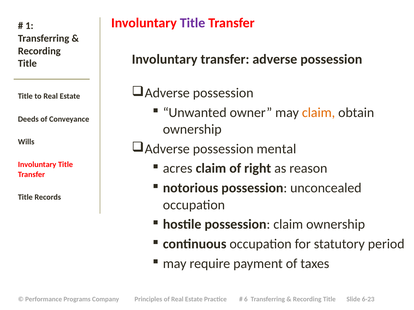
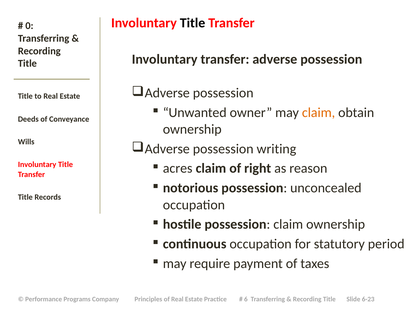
Title at (193, 23) colour: purple -> black
1: 1 -> 0
mental: mental -> writing
